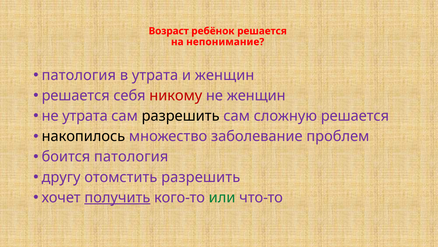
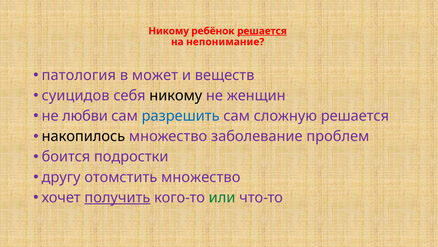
Возраст at (169, 31): Возраст -> Никому
решается at (262, 31) underline: none -> present
в утрата: утрата -> может
и женщин: женщин -> веществ
решается at (76, 95): решается -> суицидов
никому at (176, 95) colour: red -> black
не утрата: утрата -> любви
разрешить at (181, 116) colour: black -> blue
боится патология: патология -> подростки
отомстить разрешить: разрешить -> множество
